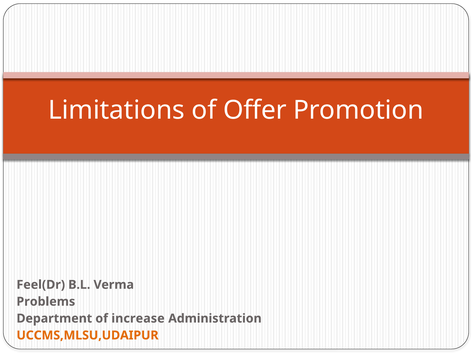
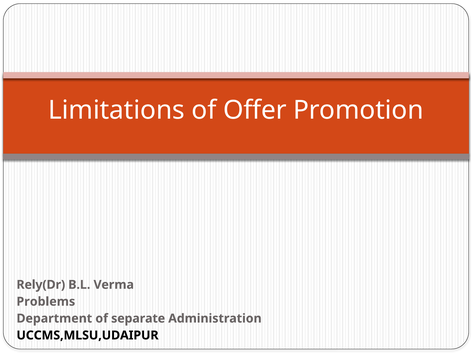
Feel(Dr: Feel(Dr -> Rely(Dr
increase: increase -> separate
UCCMS,MLSU,UDAIPUR colour: orange -> black
